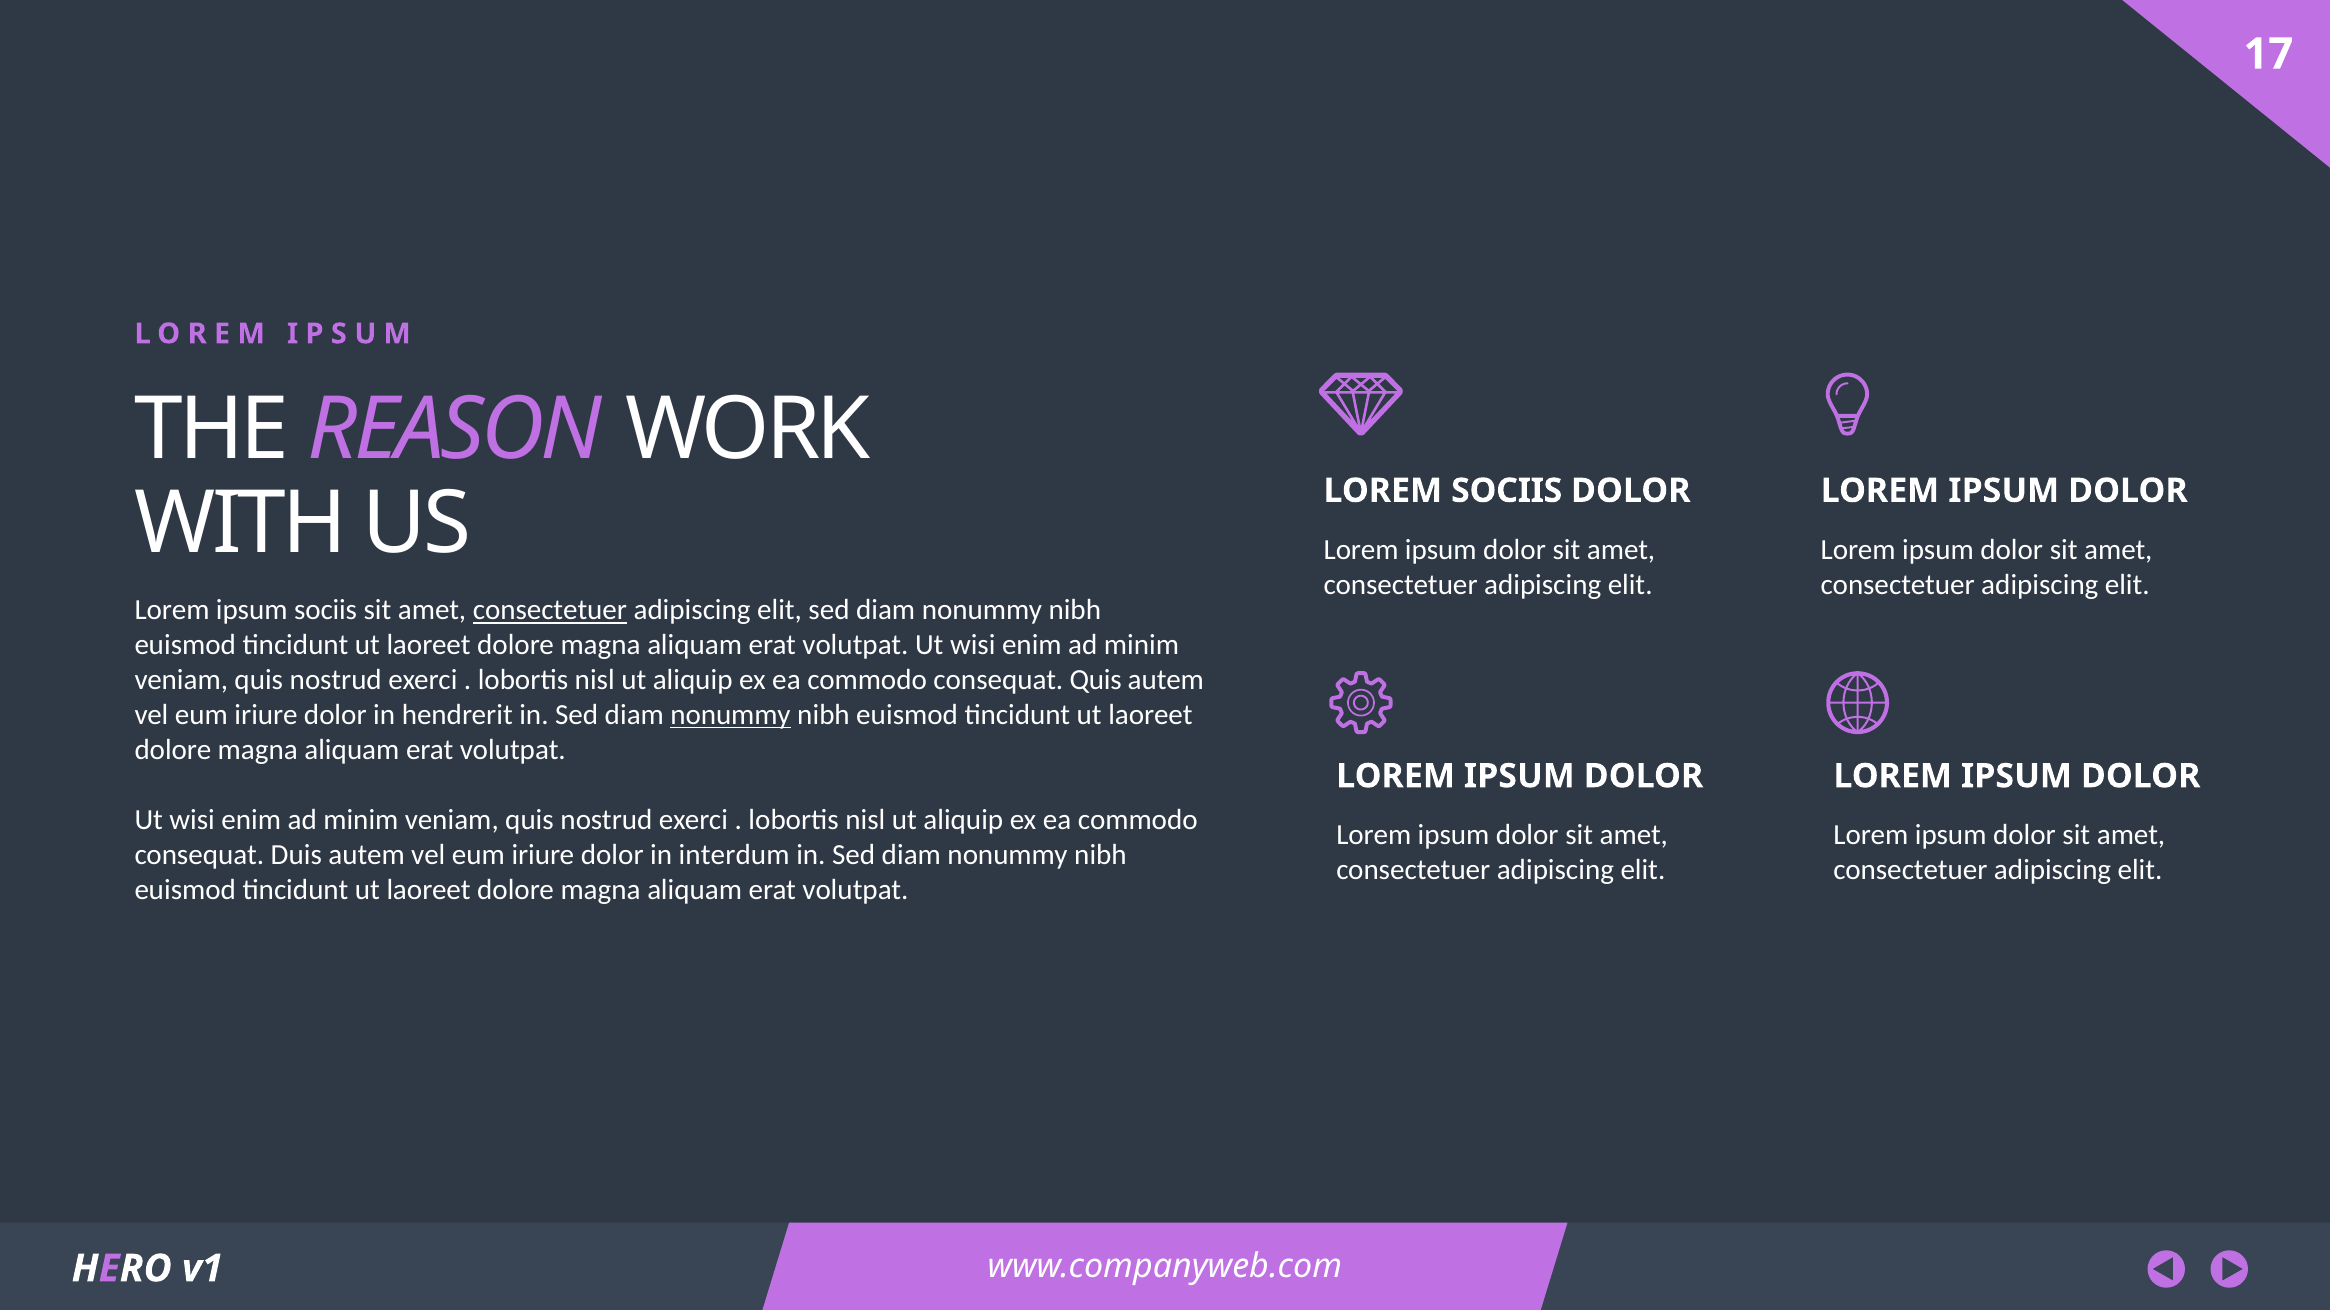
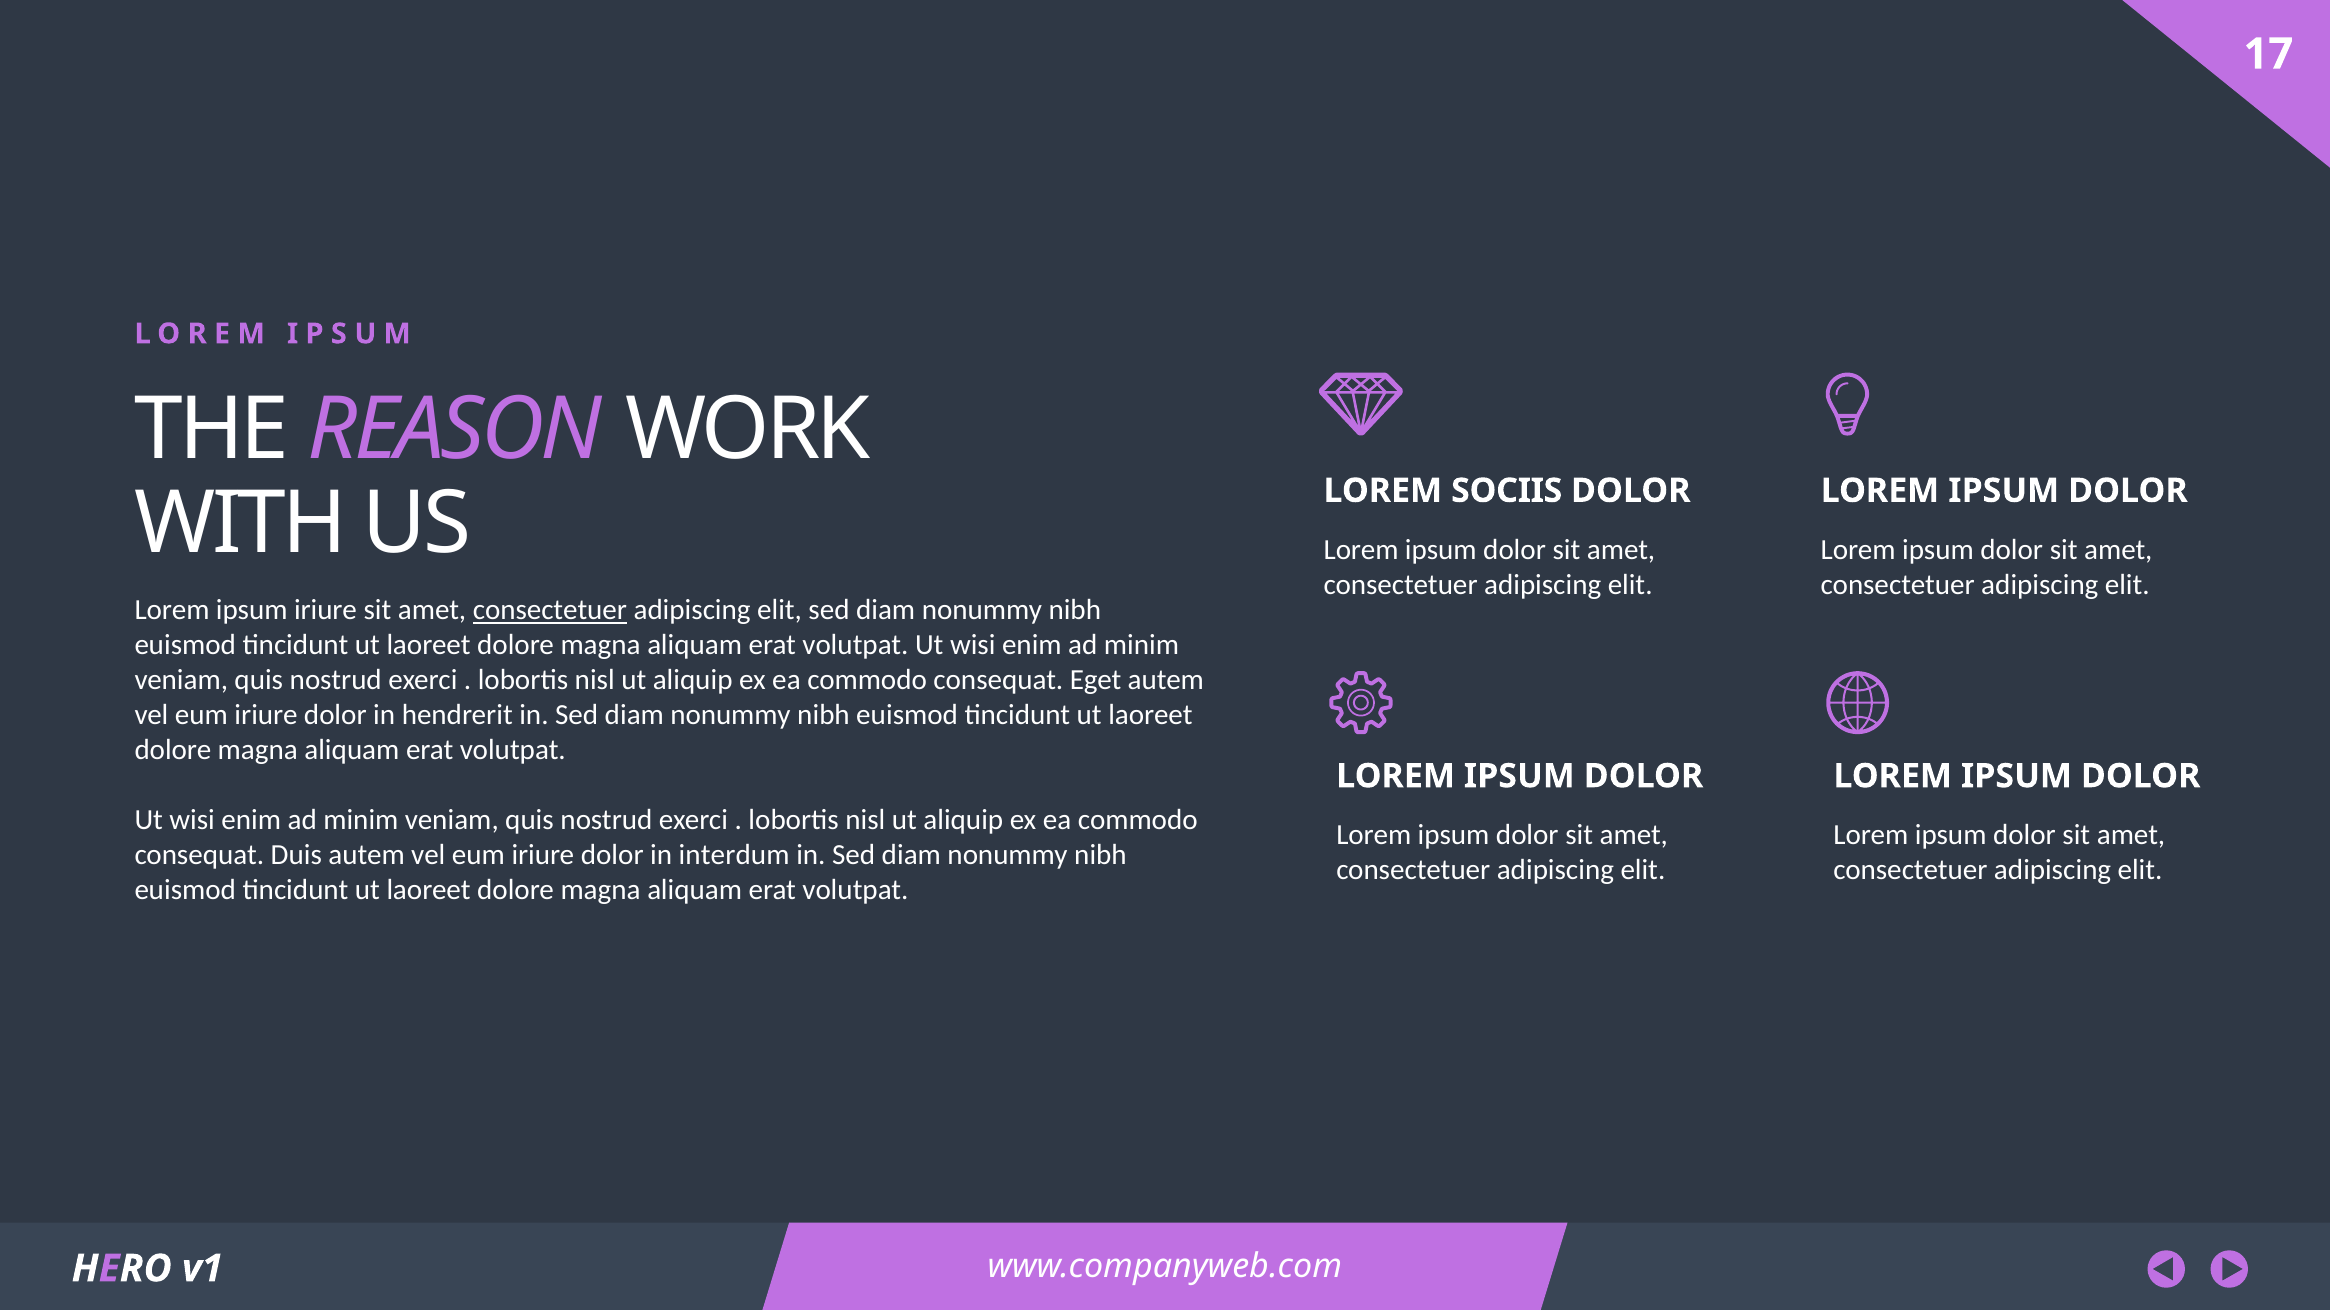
ipsum sociis: sociis -> iriure
consequat Quis: Quis -> Eget
nonummy at (731, 715) underline: present -> none
